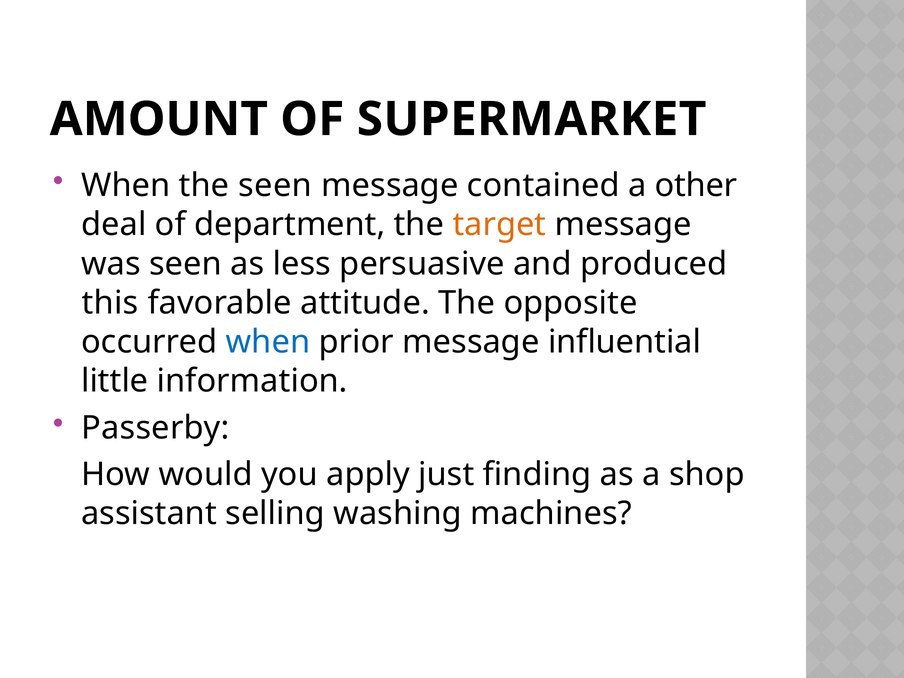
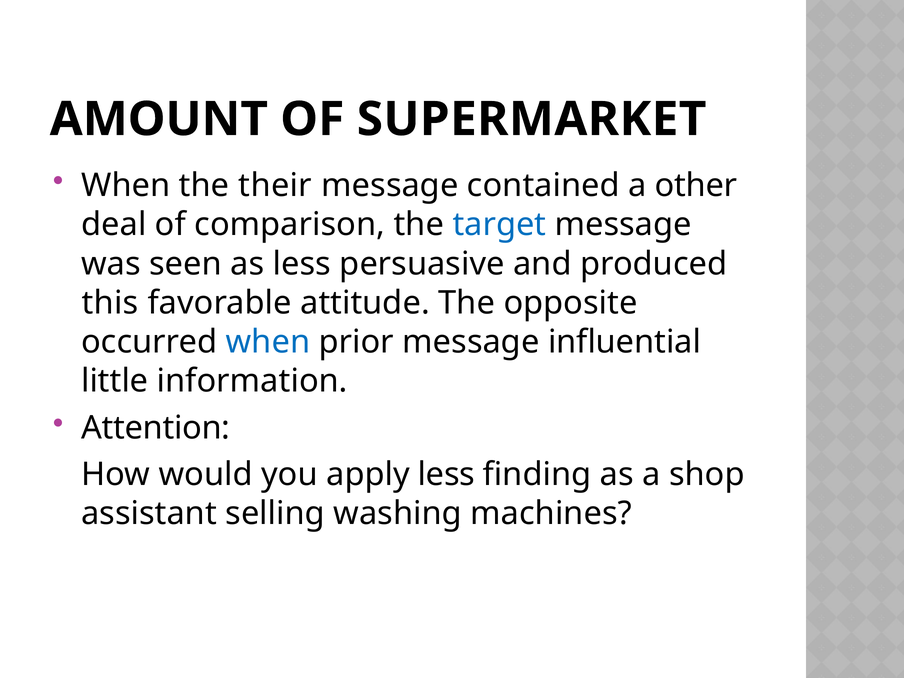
the seen: seen -> their
department: department -> comparison
target colour: orange -> blue
Passerby: Passerby -> Attention
apply just: just -> less
